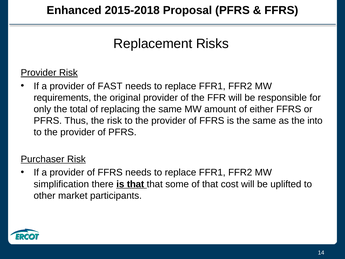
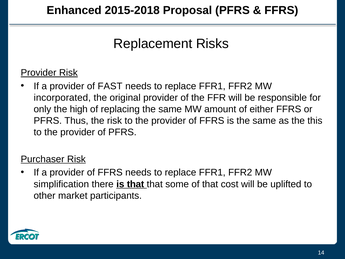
requirements: requirements -> incorporated
total: total -> high
into: into -> this
